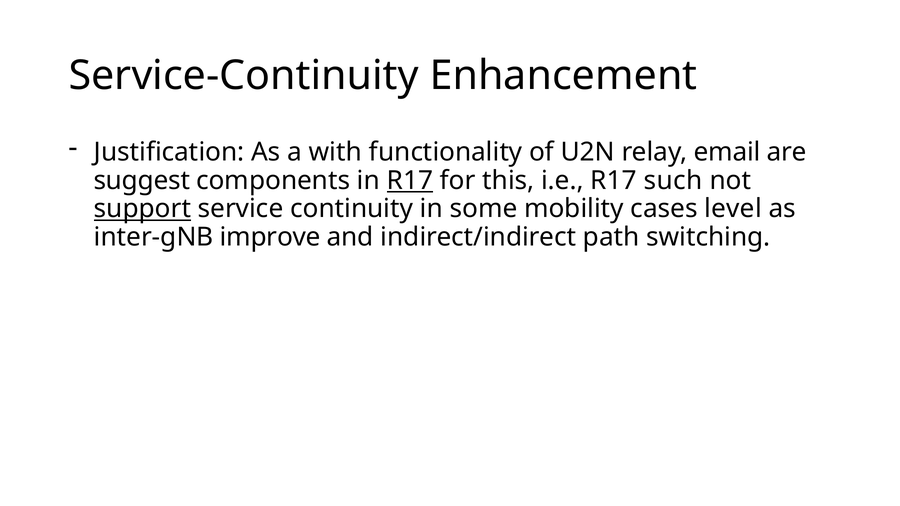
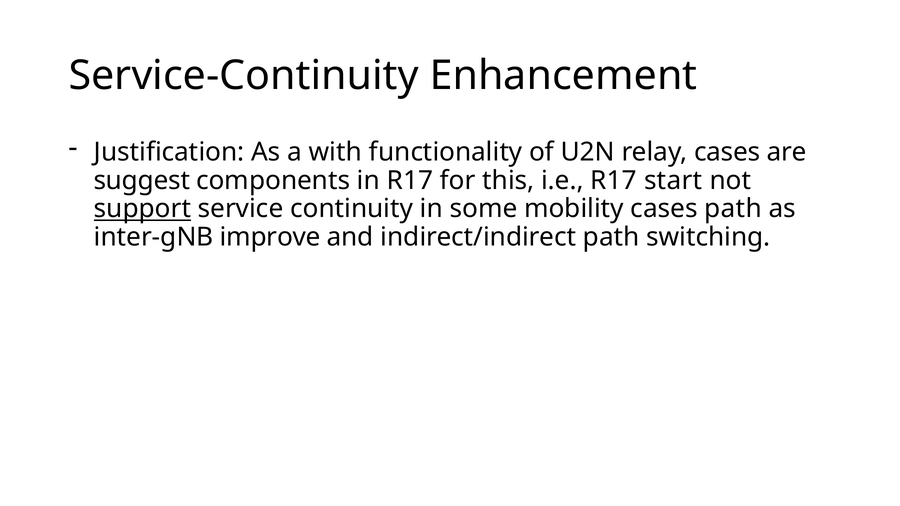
relay email: email -> cases
R17 at (410, 181) underline: present -> none
such: such -> start
cases level: level -> path
